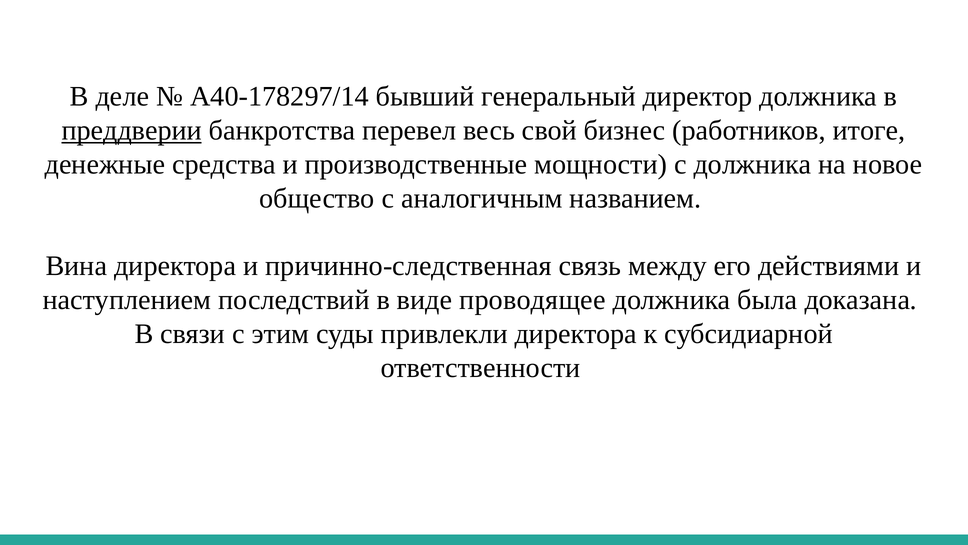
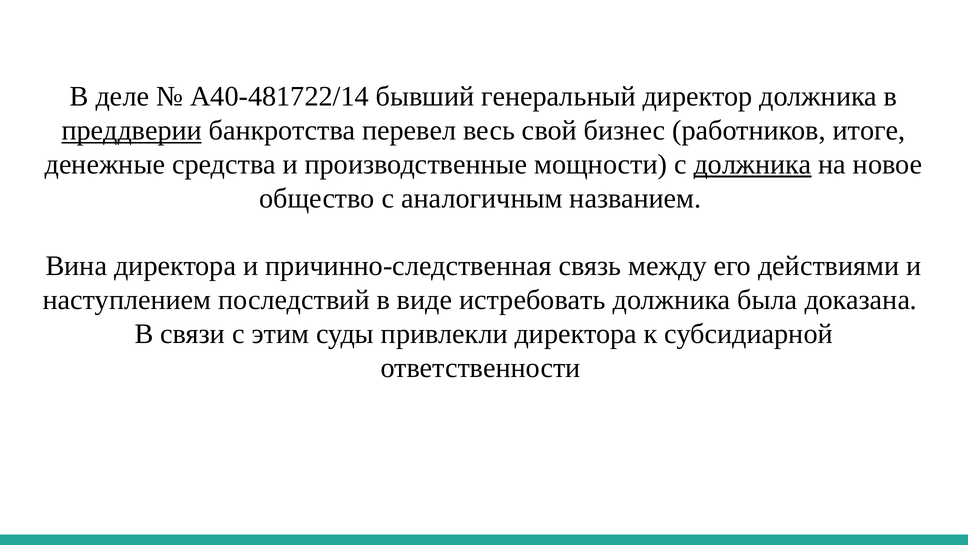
А40-178297/14: А40-178297/14 -> А40-481722/14
должника at (753, 164) underline: none -> present
проводящее: проводящее -> истребовать
